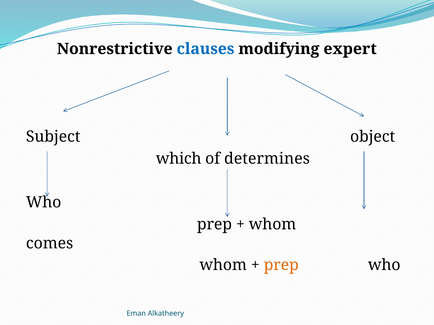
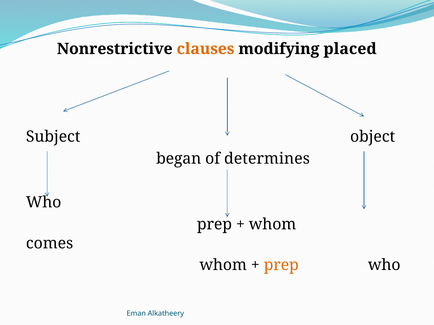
clauses colour: blue -> orange
expert: expert -> placed
which: which -> began
